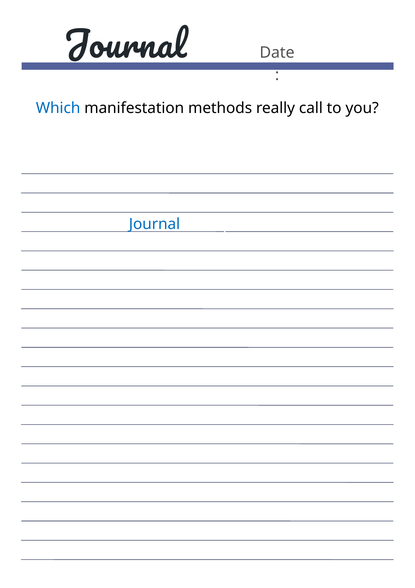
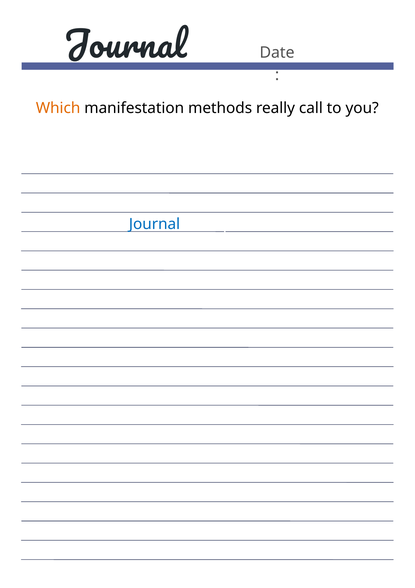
Which colour: blue -> orange
